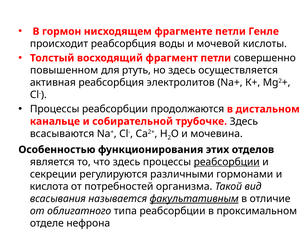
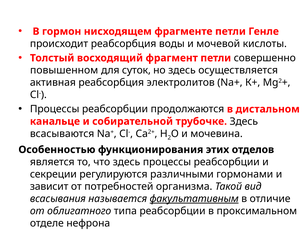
ртуть: ртуть -> суток
реабсорбции at (227, 162) underline: present -> none
кислота: кислота -> зависит
